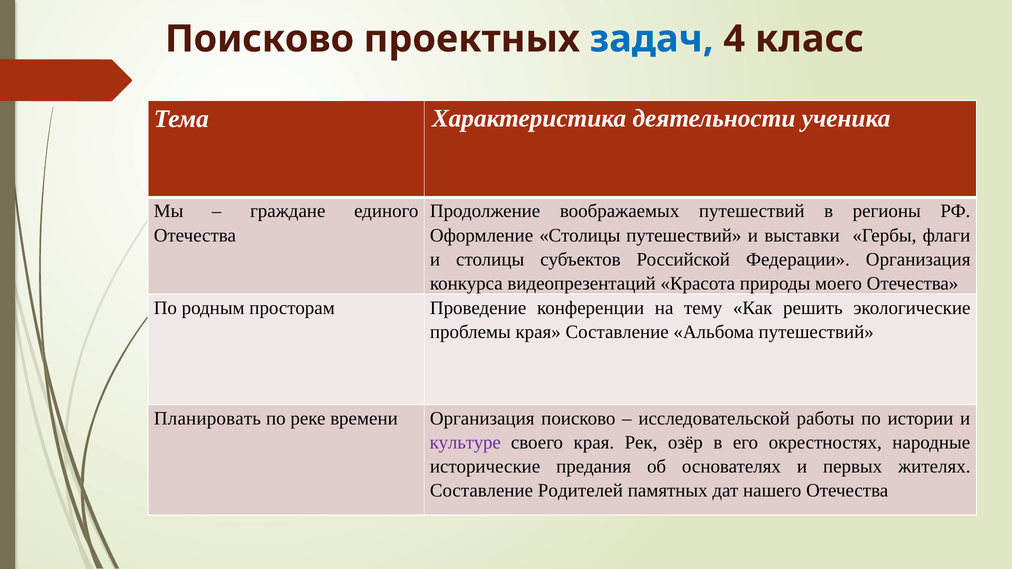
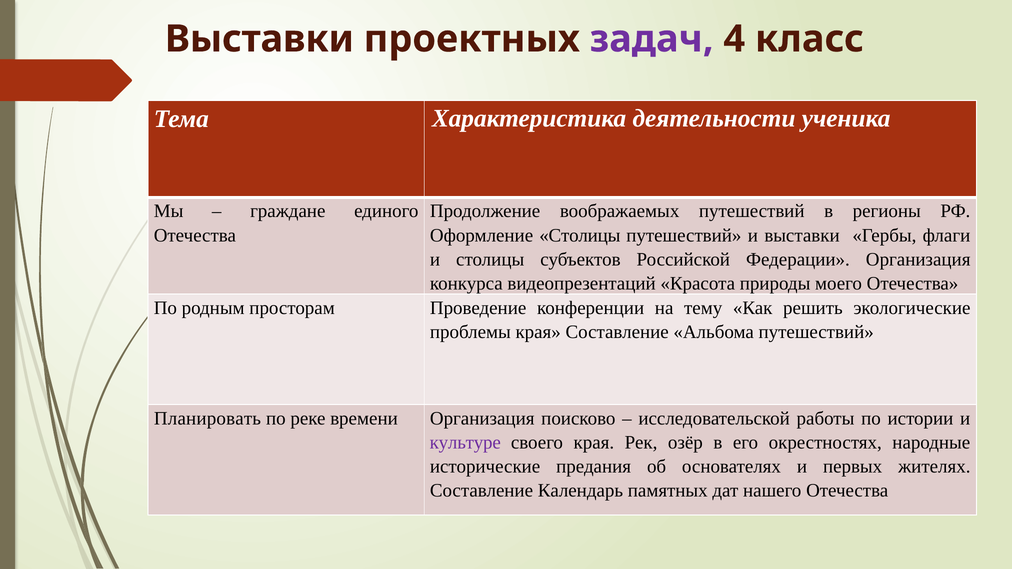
Поисково at (259, 39): Поисково -> Выставки
задач colour: blue -> purple
Родителей: Родителей -> Календарь
